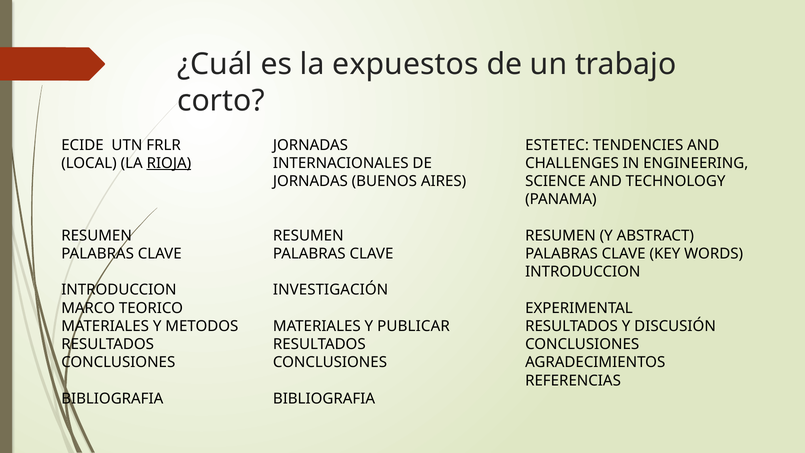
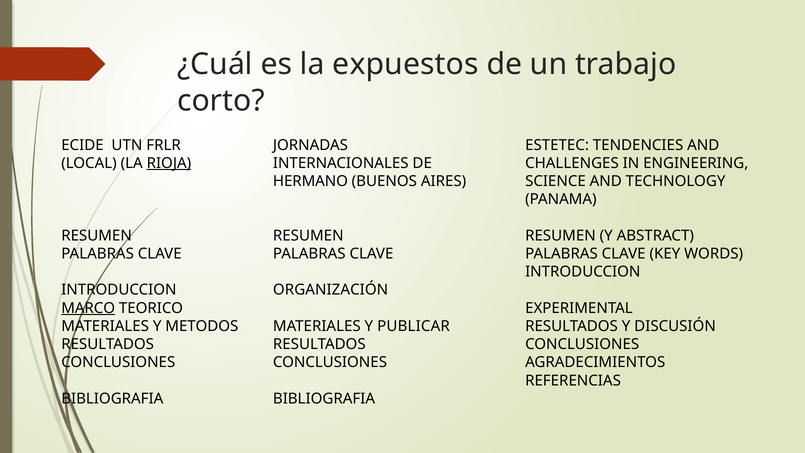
JORNADAS at (310, 181): JORNADAS -> HERMANO
INVESTIGACIÓN: INVESTIGACIÓN -> ORGANIZACIÓN
MARCO underline: none -> present
